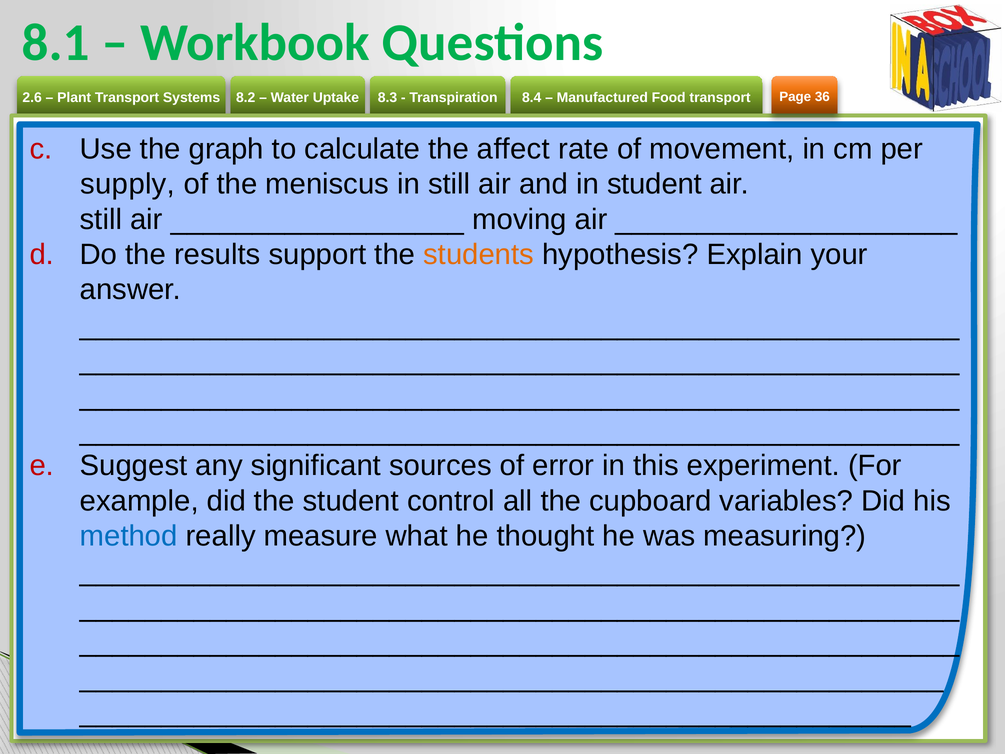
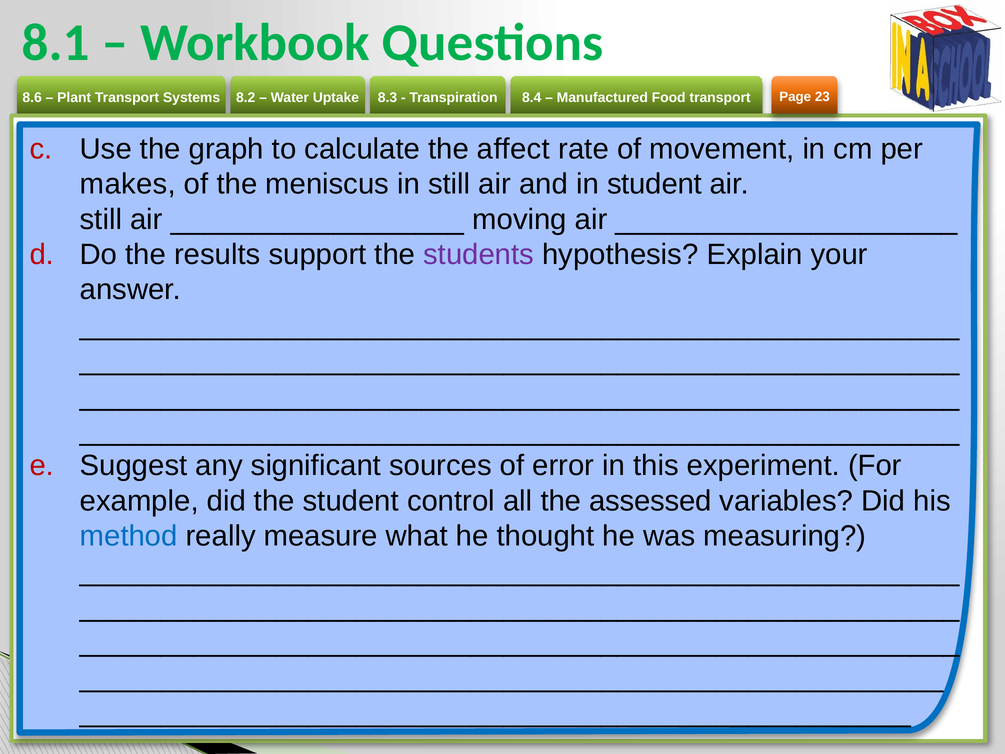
36: 36 -> 23
2.6: 2.6 -> 8.6
supply: supply -> makes
students colour: orange -> purple
cupboard: cupboard -> assessed
